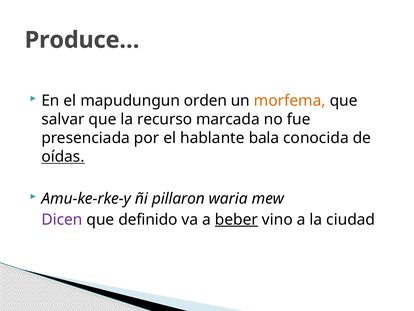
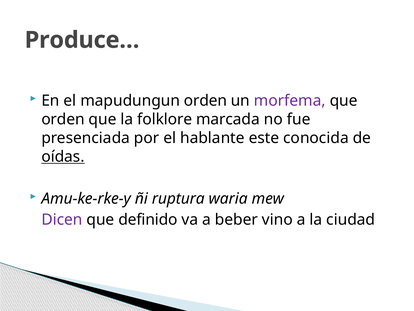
morfema colour: orange -> purple
salvar at (63, 119): salvar -> orden
recurso: recurso -> folklore
bala: bala -> este
pillaron: pillaron -> ruptura
beber underline: present -> none
